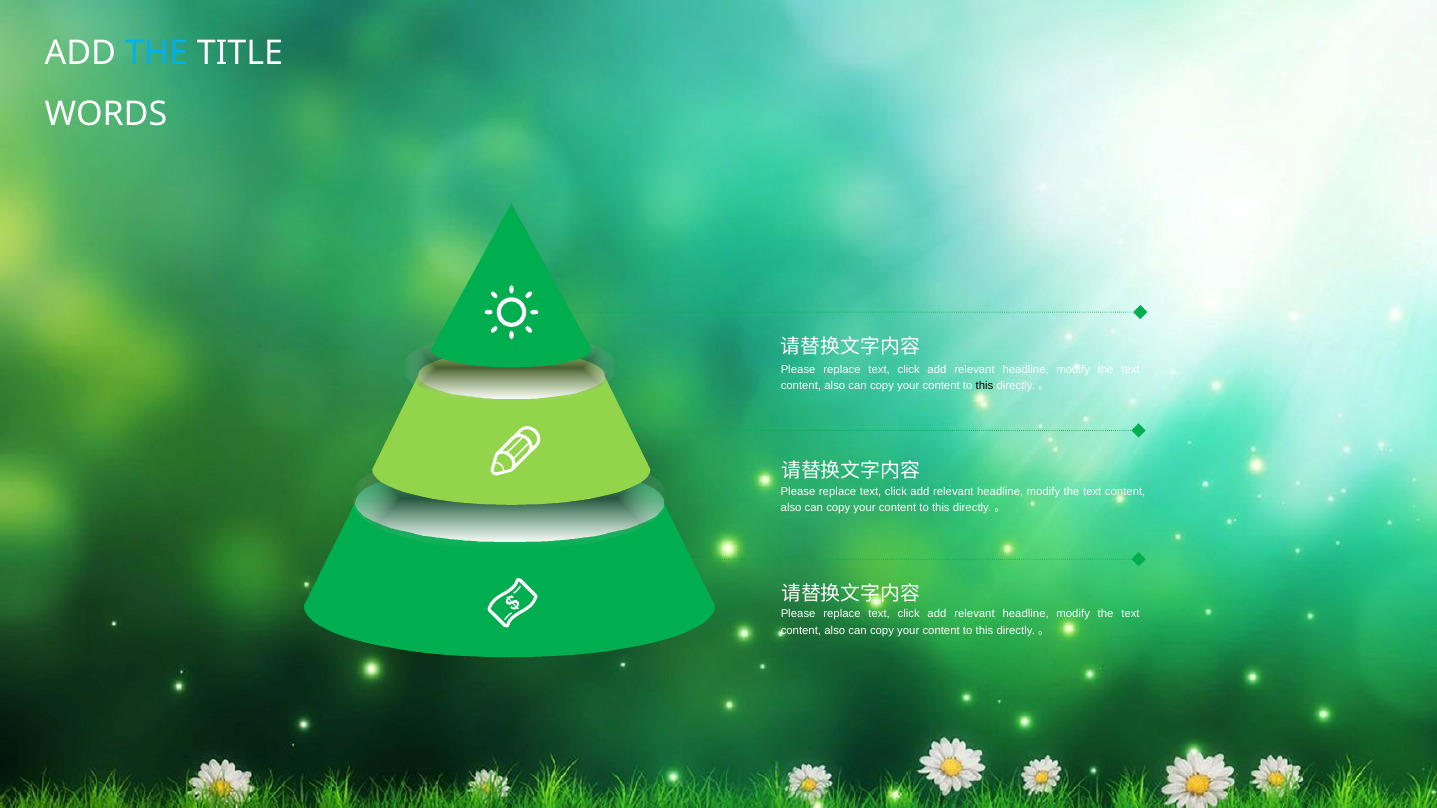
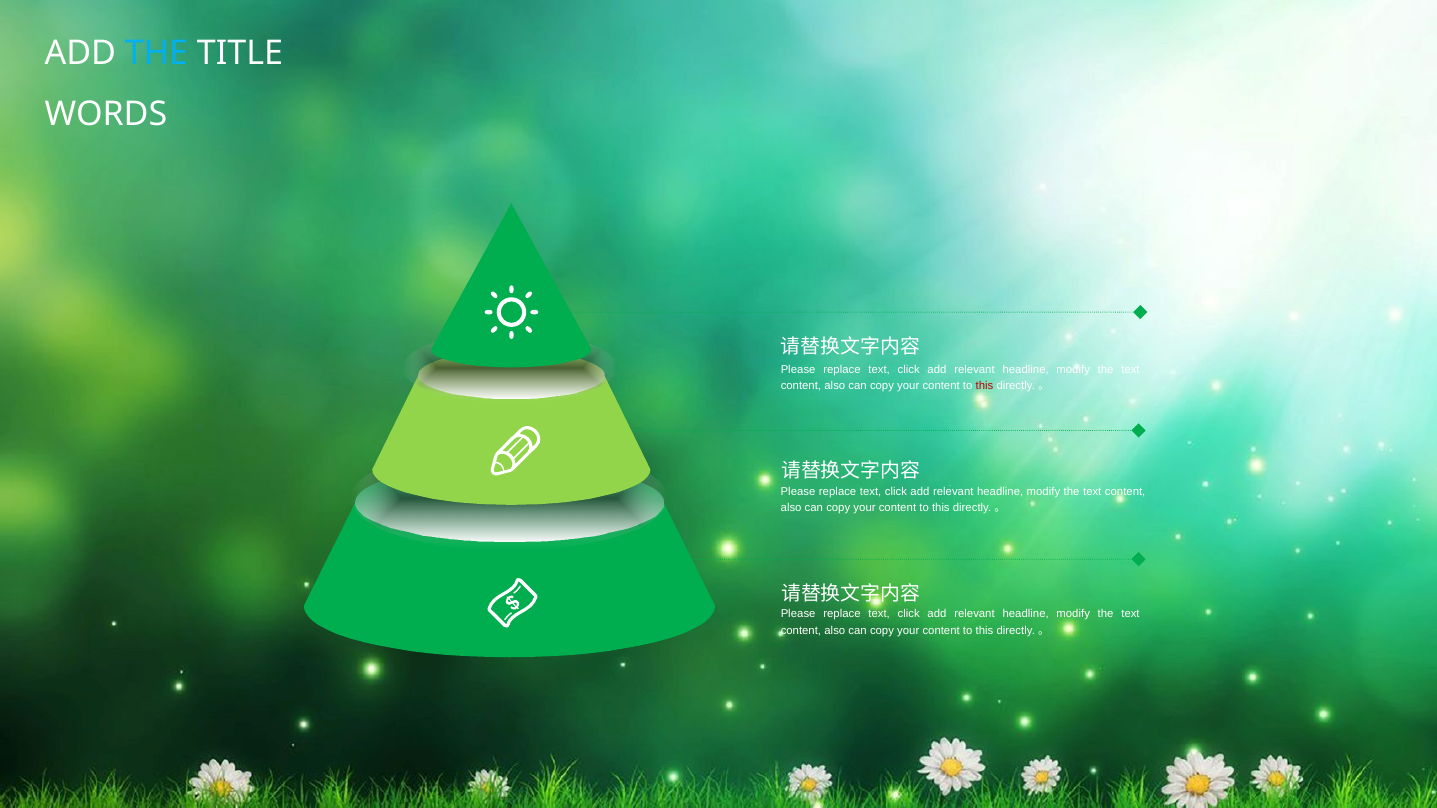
this at (985, 386) colour: black -> red
